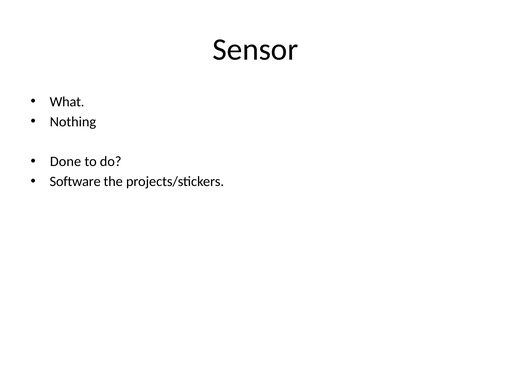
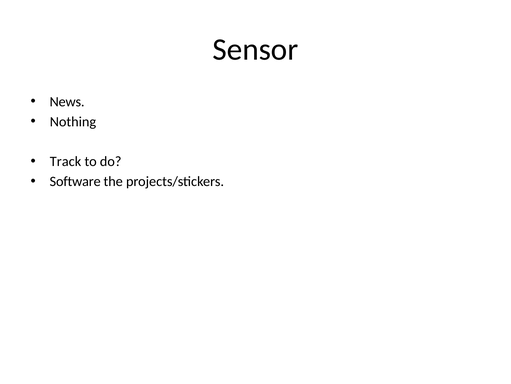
What: What -> News
Done: Done -> Track
